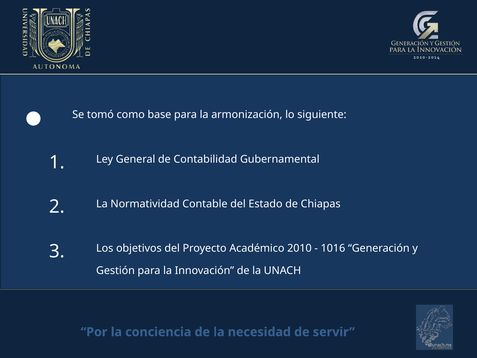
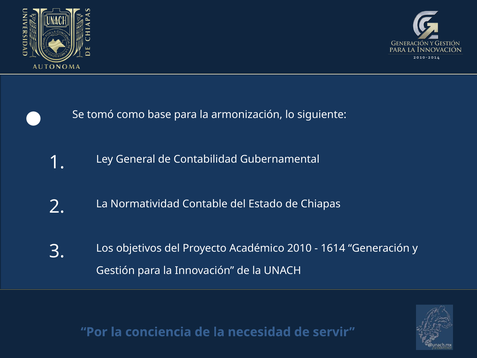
1016: 1016 -> 1614
